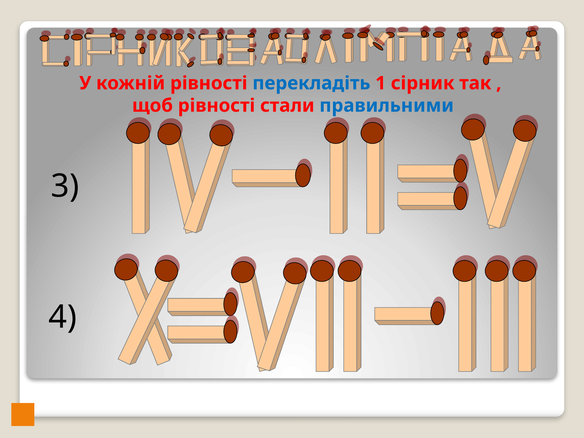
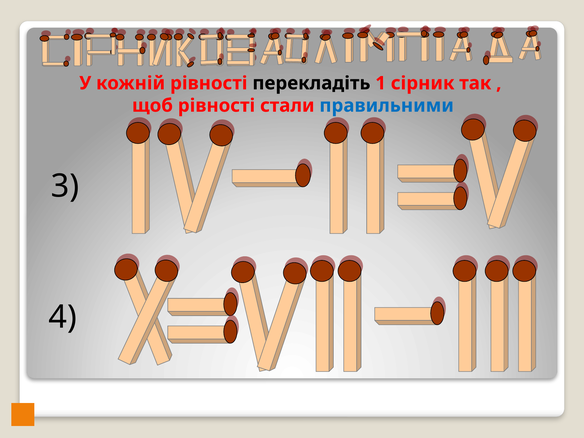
перекладіть colour: blue -> black
